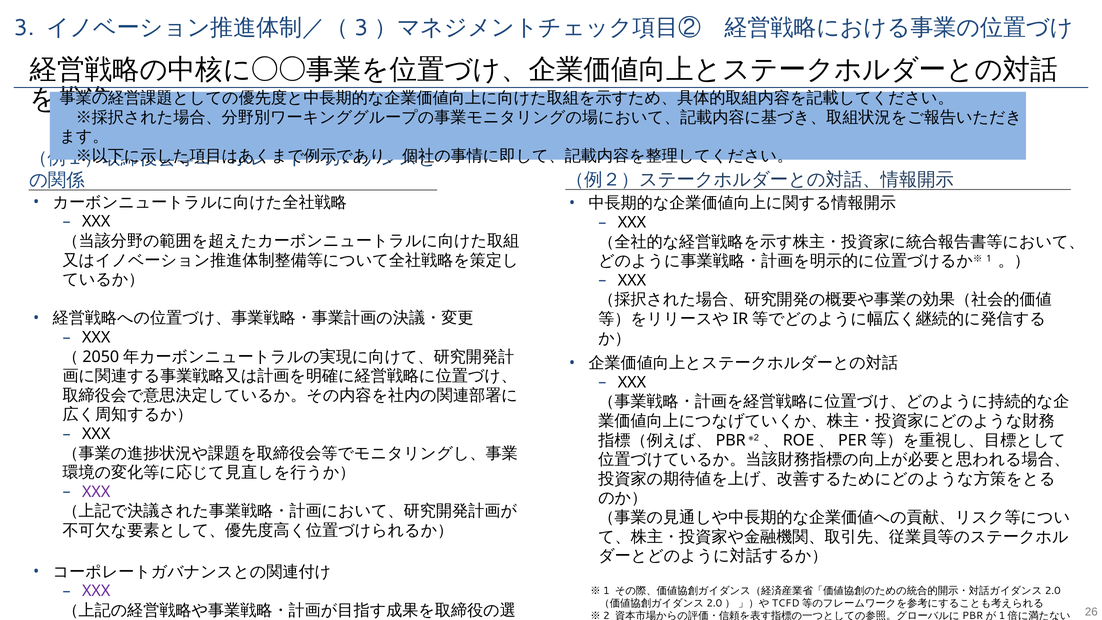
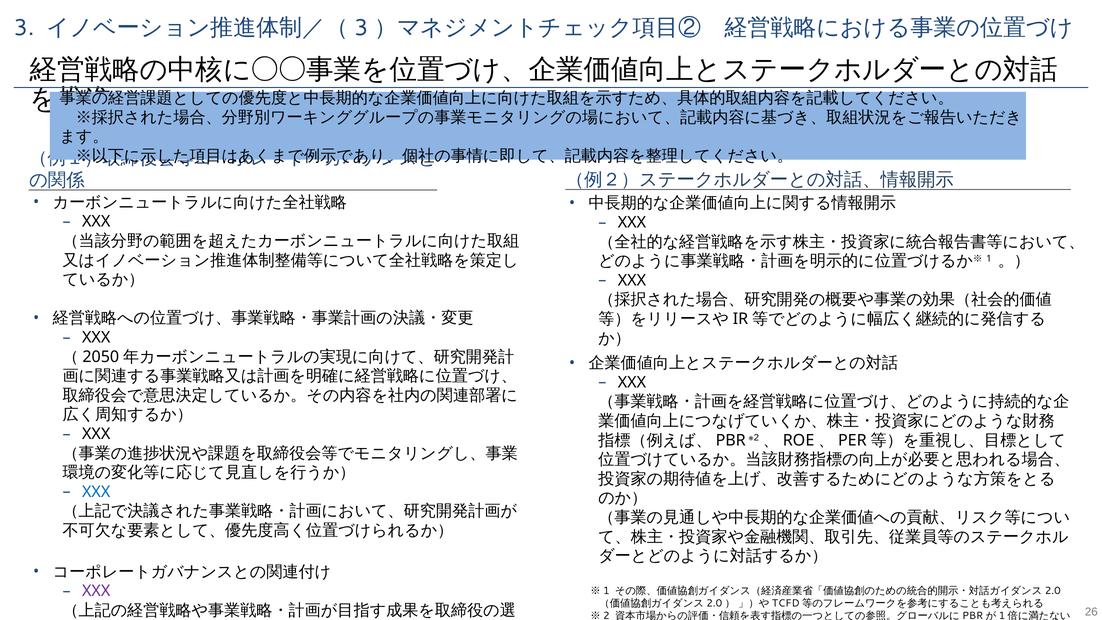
XXX at (96, 492) colour: purple -> blue
